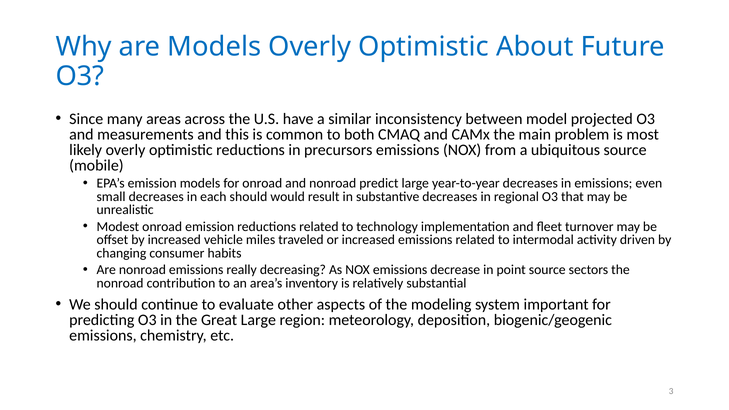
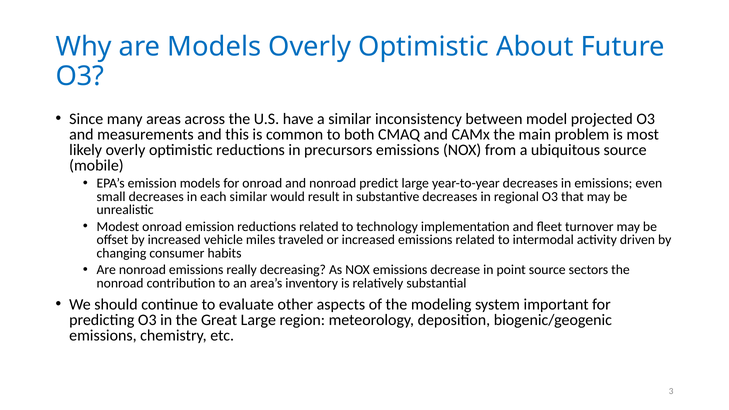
each should: should -> similar
